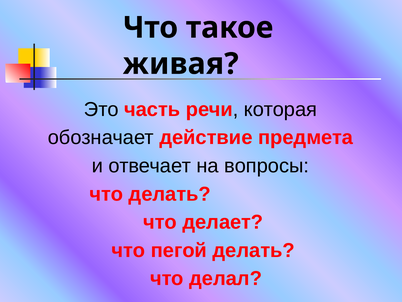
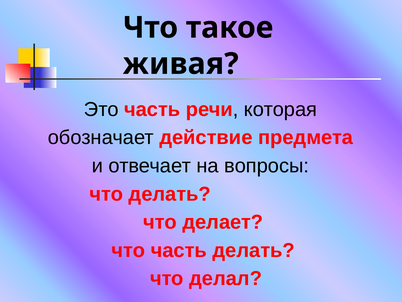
что пегой: пегой -> часть
